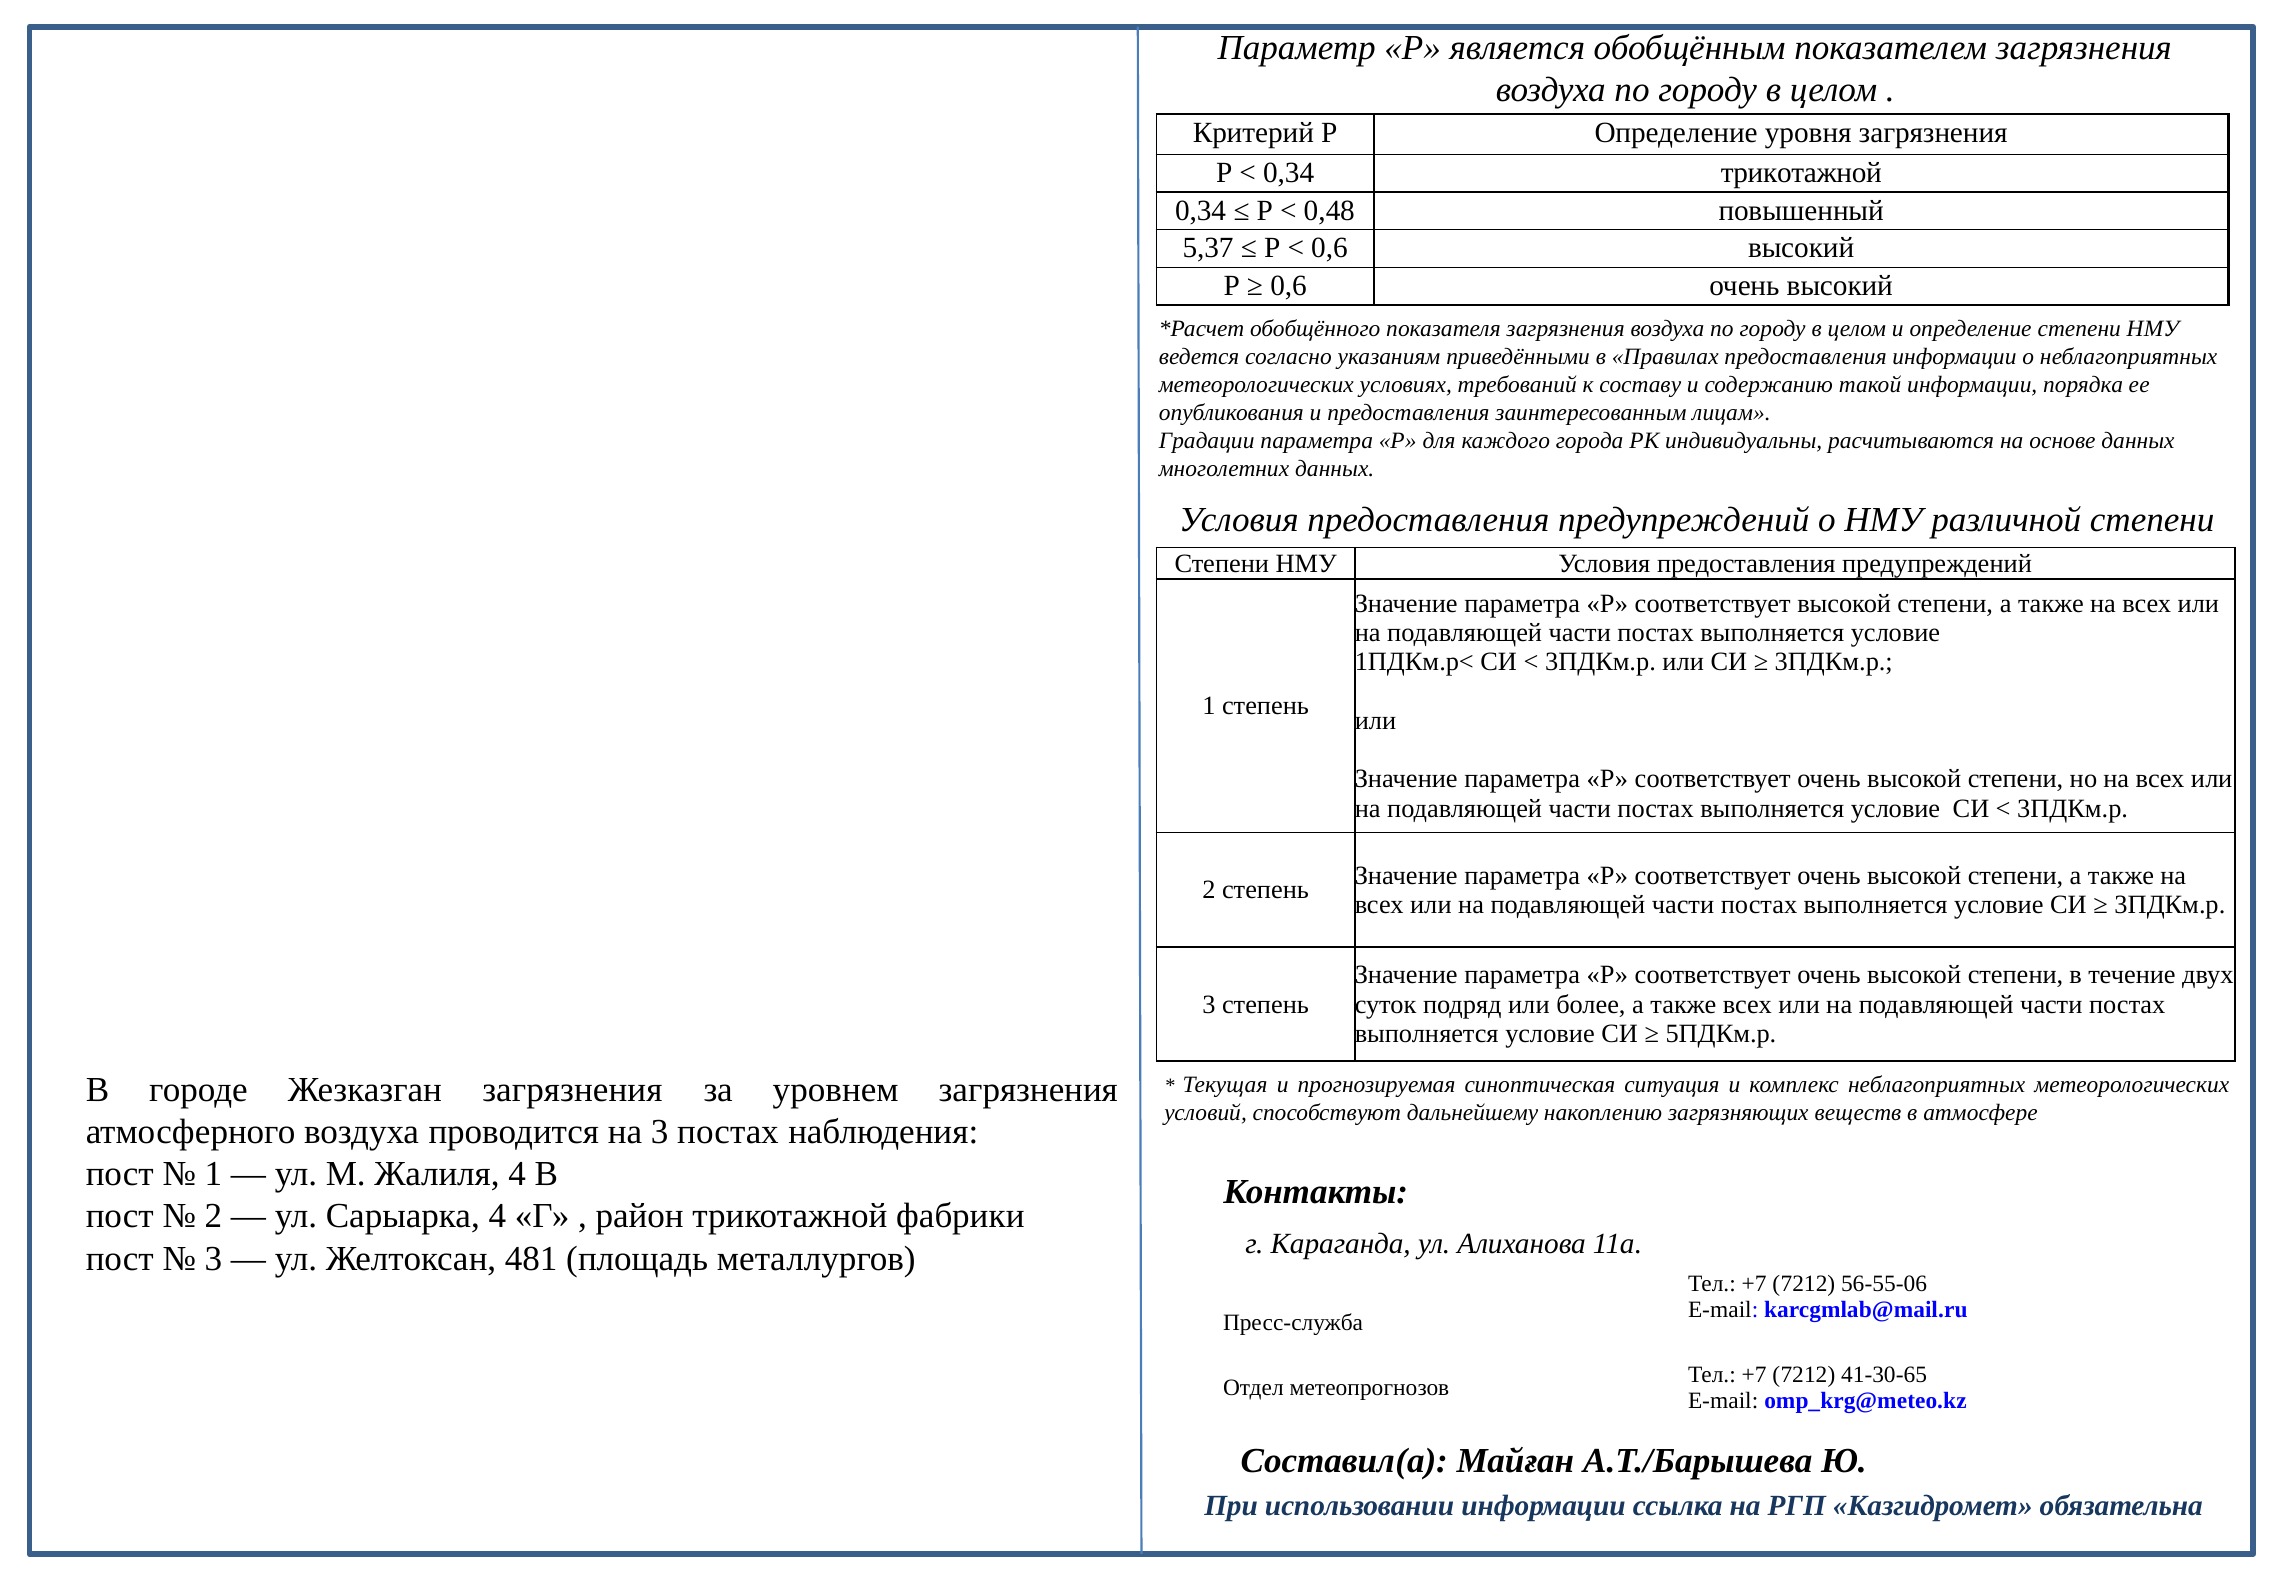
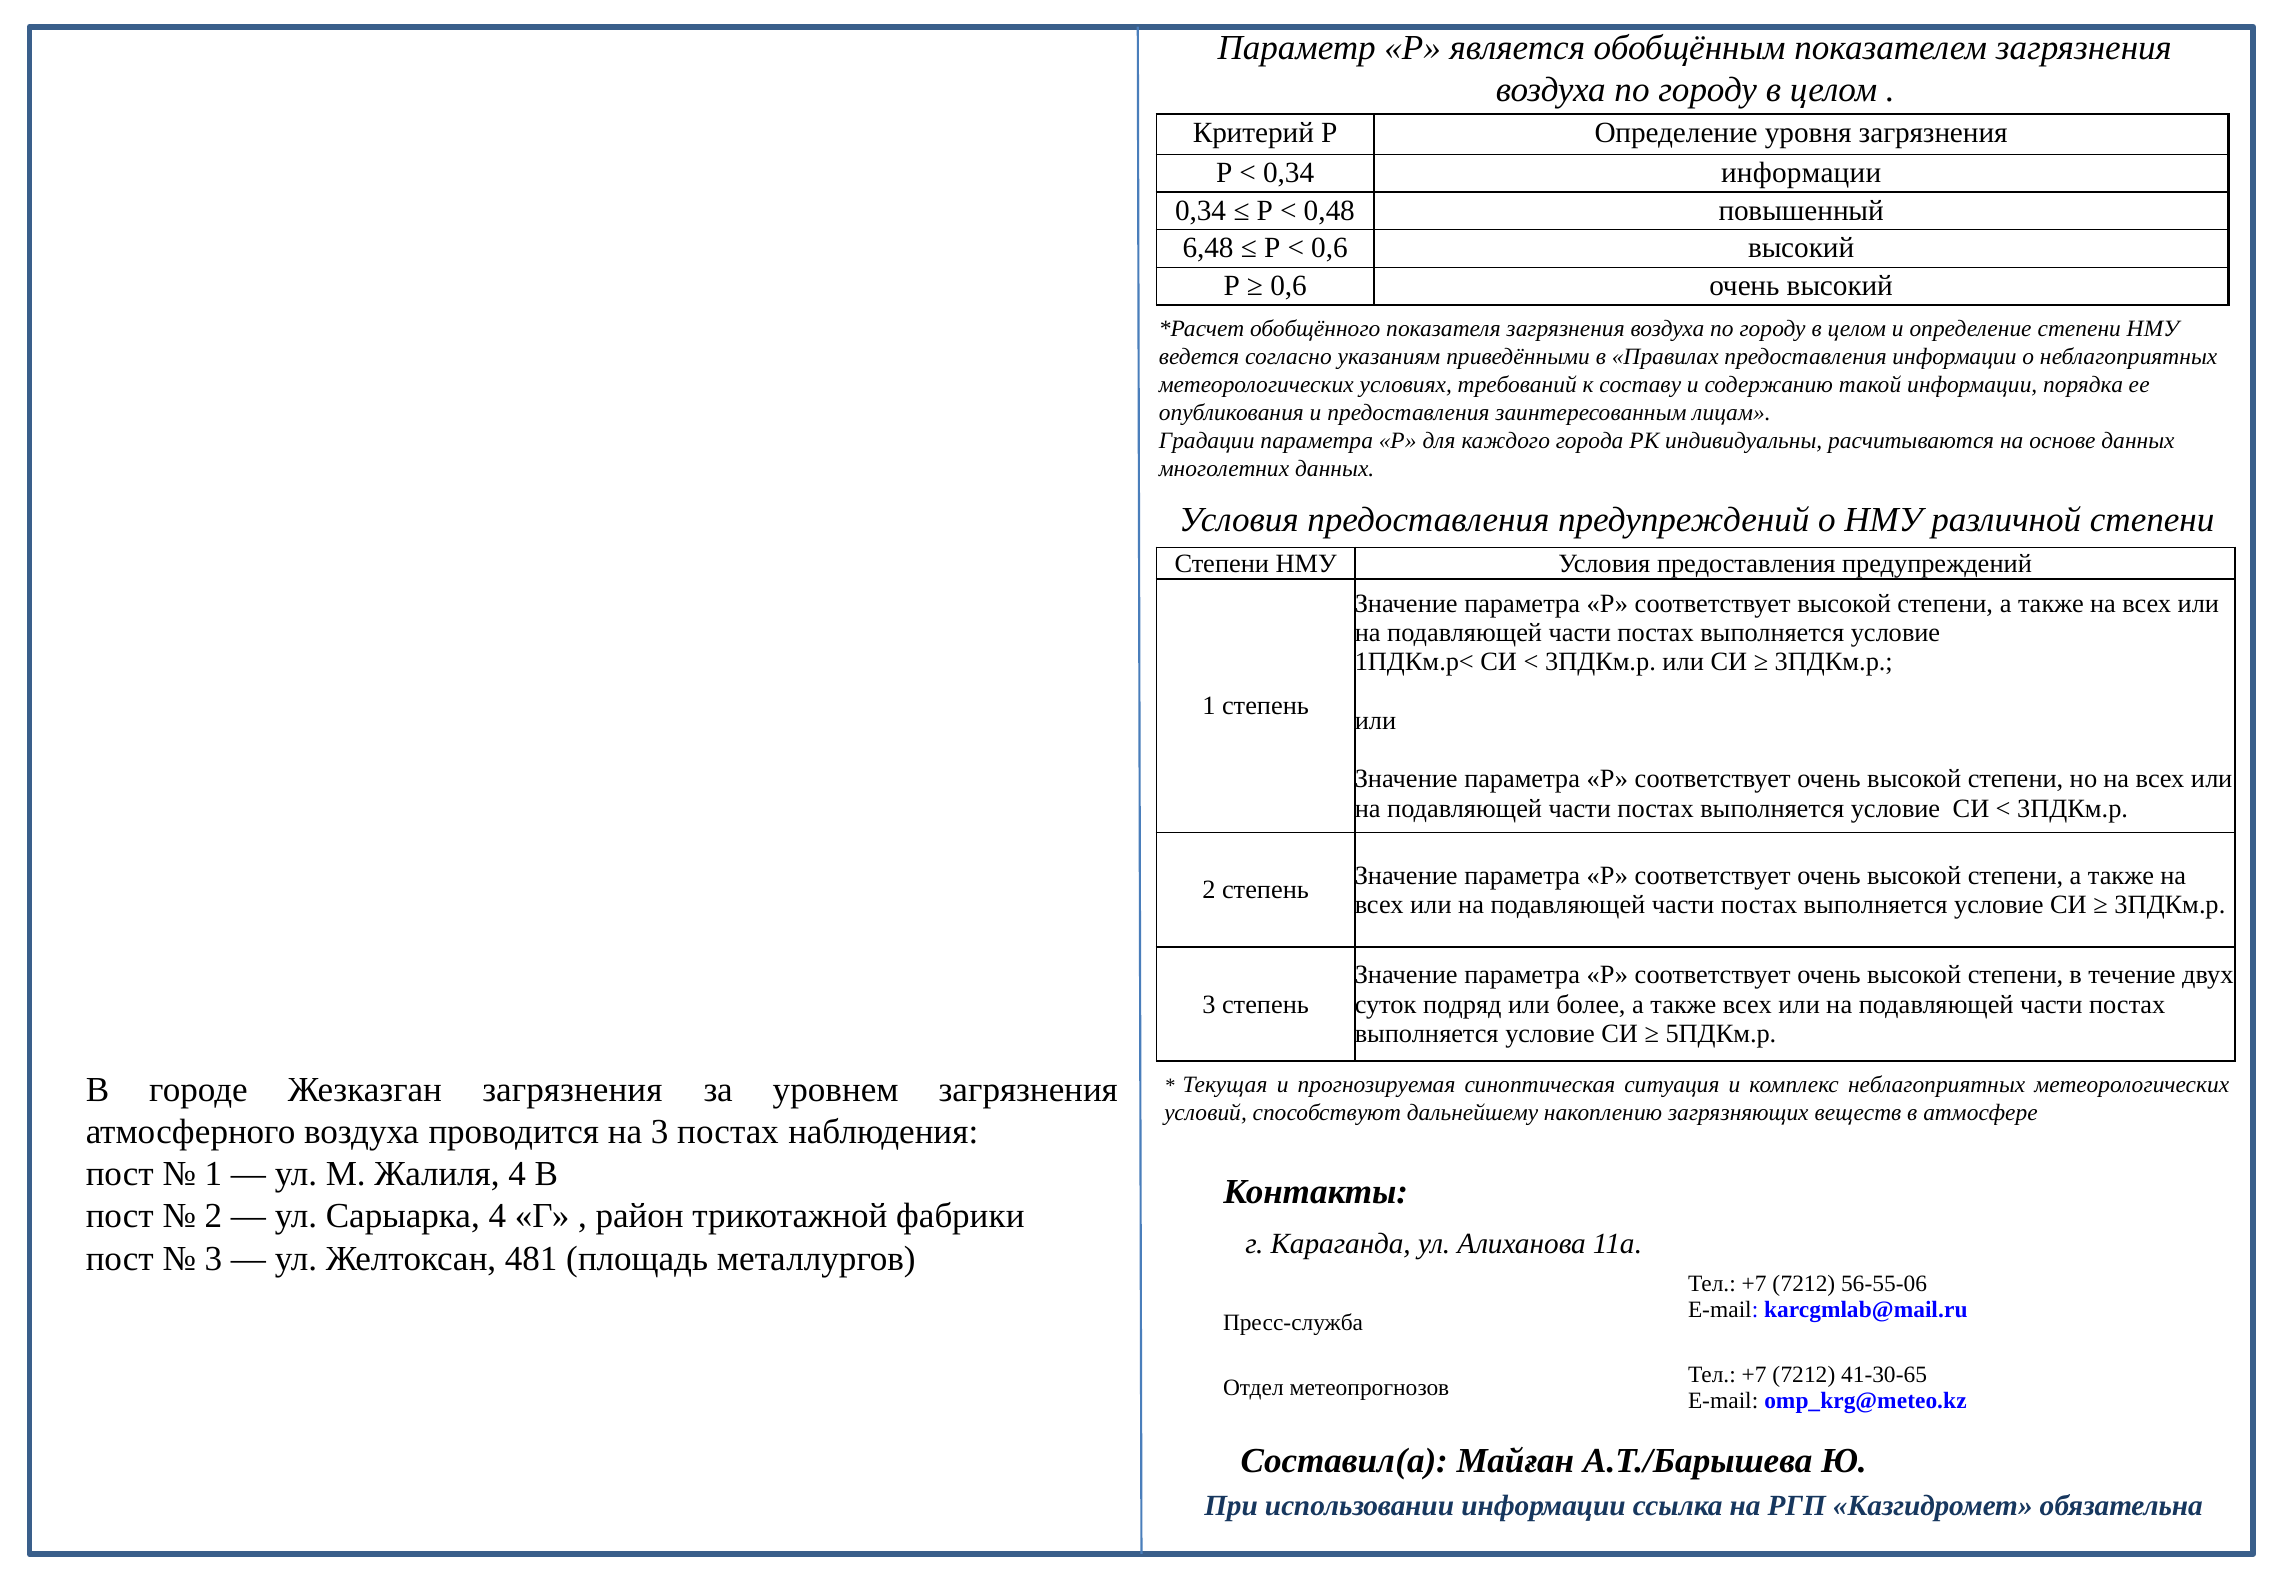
0,34 трикотажной: трикотажной -> информации
5,37: 5,37 -> 6,48
